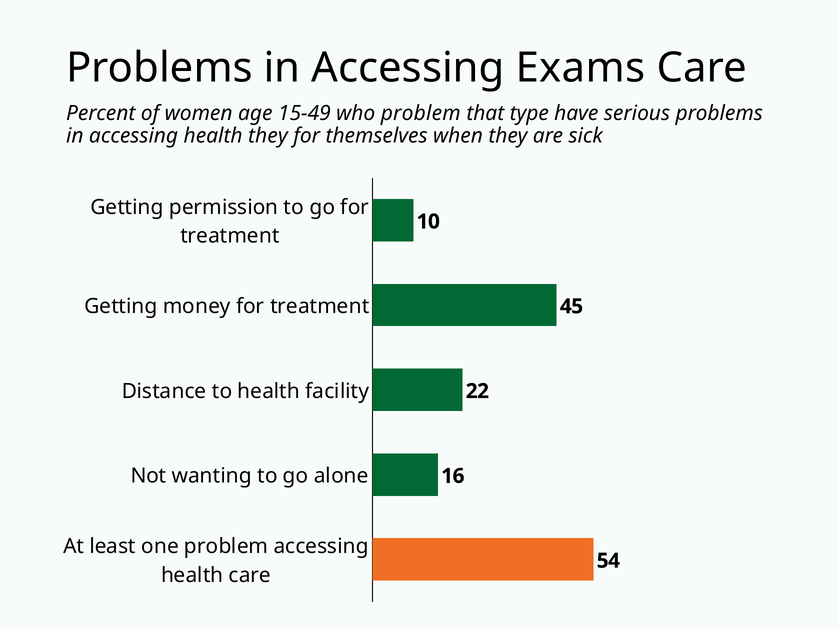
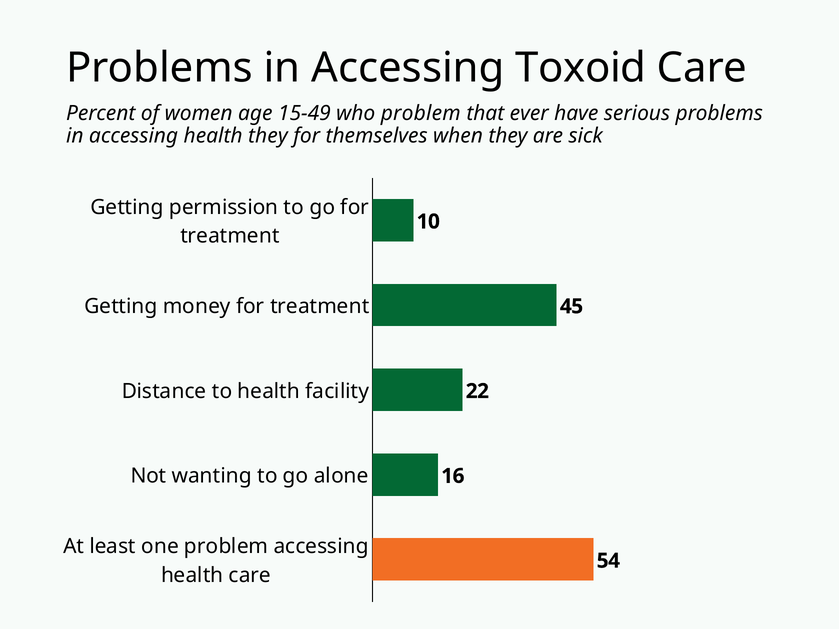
Exams: Exams -> Toxoid
type: type -> ever
